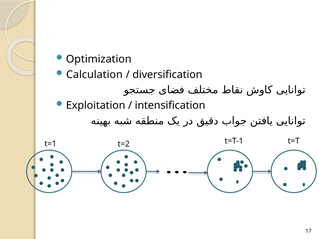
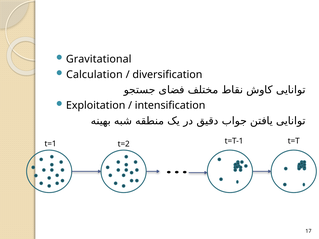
Optimization: Optimization -> Gravitational
